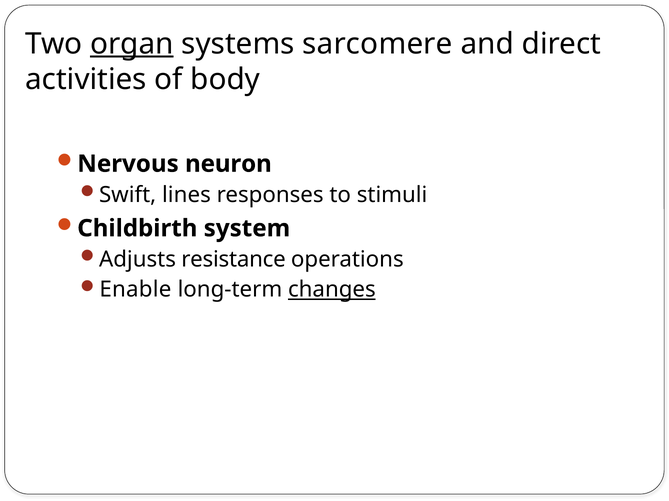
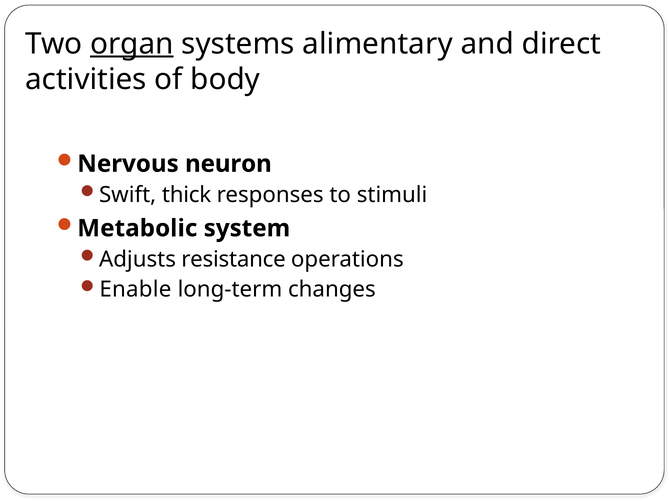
sarcomere: sarcomere -> alimentary
lines: lines -> thick
Childbirth: Childbirth -> Metabolic
changes underline: present -> none
